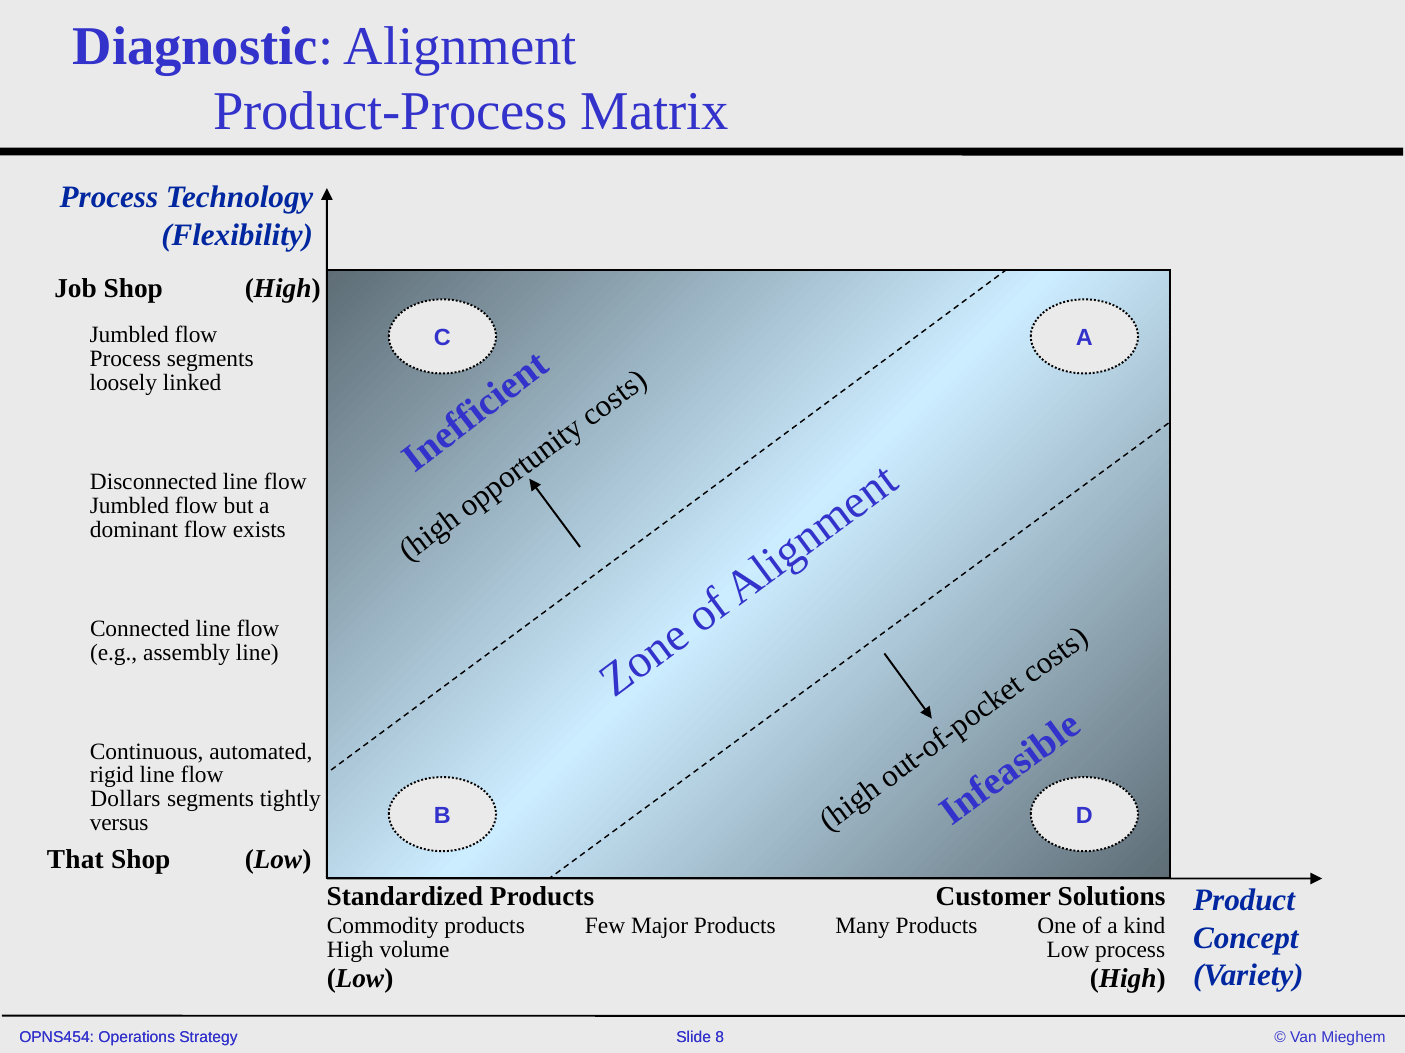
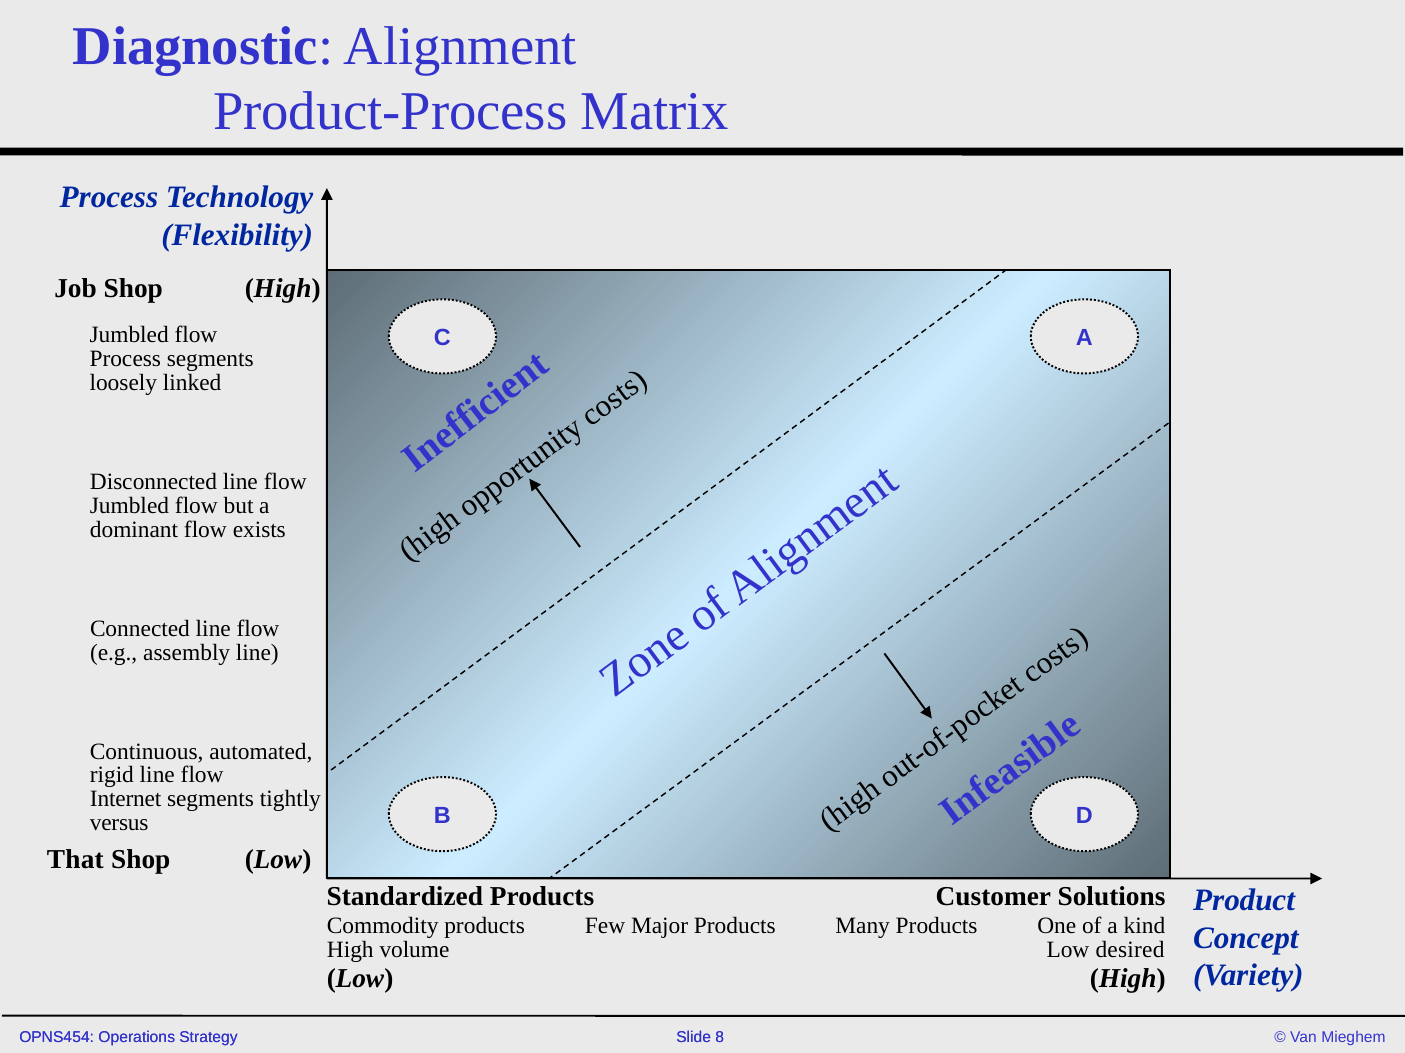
Dollars: Dollars -> Internet
Low process: process -> desired
